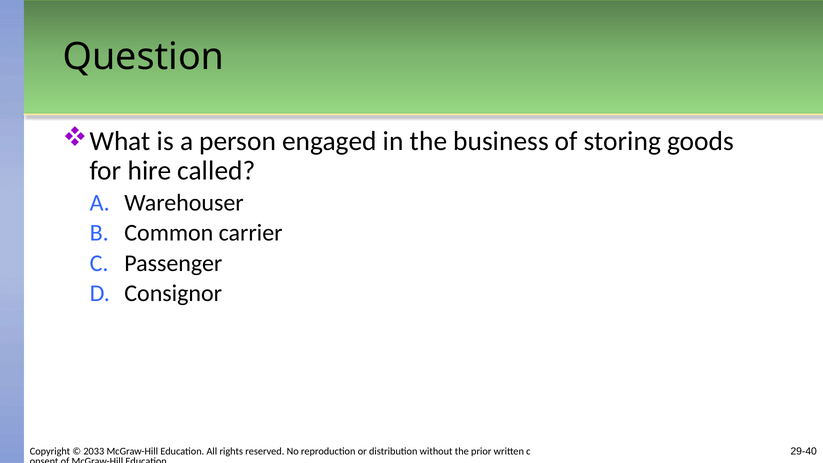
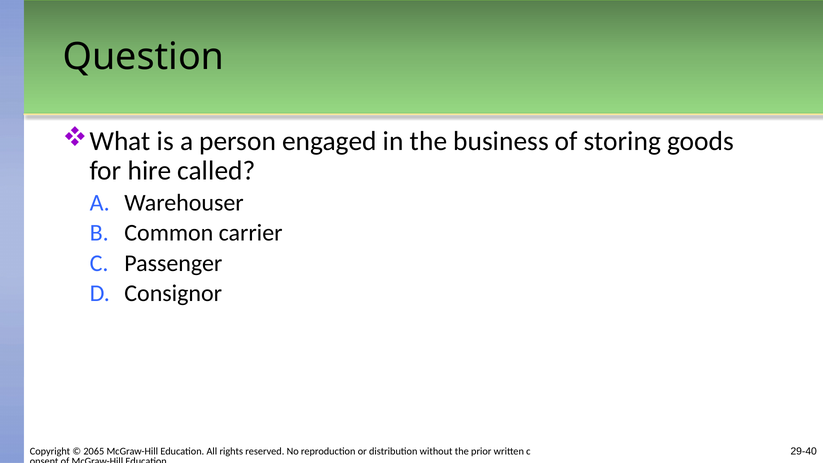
2033: 2033 -> 2065
